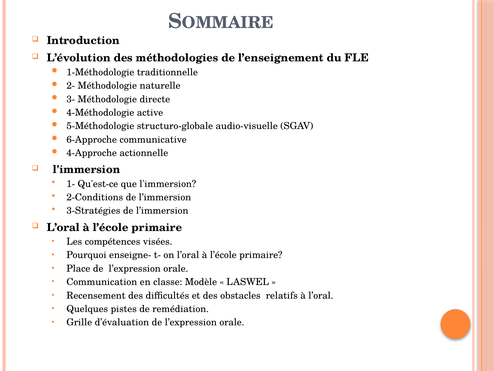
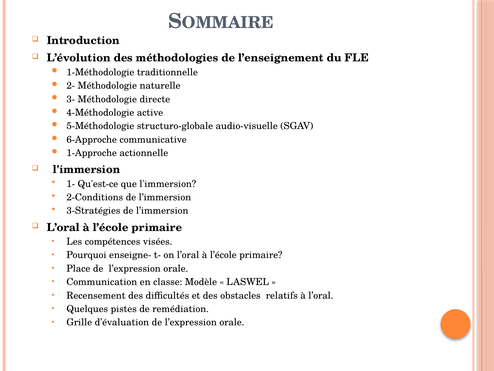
4-Approche: 4-Approche -> 1-Approche
